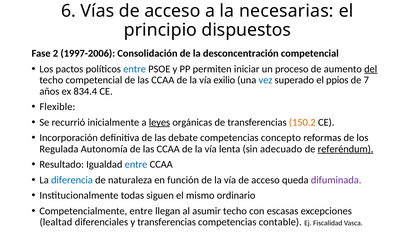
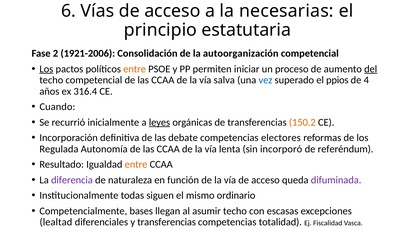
dispuestos: dispuestos -> estatutaria
1997-2006: 1997-2006 -> 1921-2006
desconcentración: desconcentración -> autoorganización
Los at (46, 69) underline: none -> present
entre at (135, 69) colour: blue -> orange
exilio: exilio -> salva
7: 7 -> 4
834.4: 834.4 -> 316.4
Flexible: Flexible -> Cuando
concepto: concepto -> electores
adecuado: adecuado -> incorporó
referéndum underline: present -> none
entre at (136, 165) colour: blue -> orange
diferencia colour: blue -> purple
Competencialmente entre: entre -> bases
contable: contable -> totalidad
